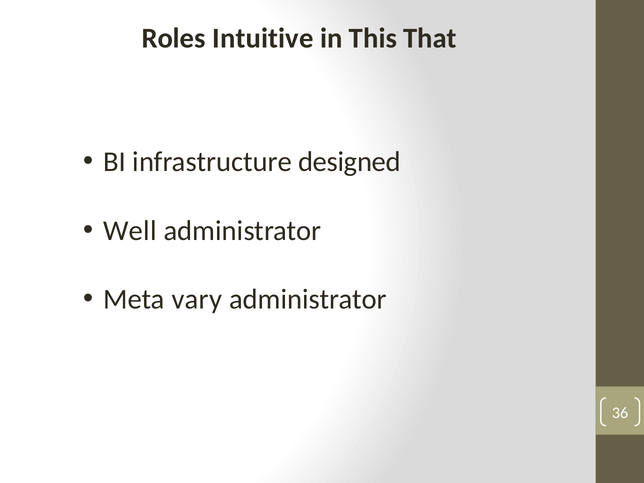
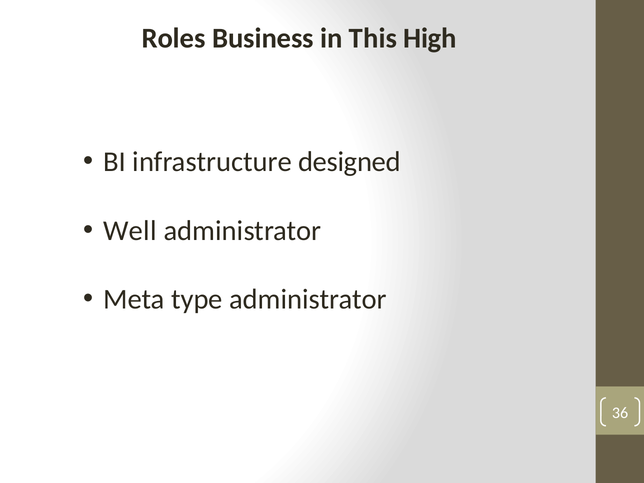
Intuitive: Intuitive -> Business
That: That -> High
vary: vary -> type
